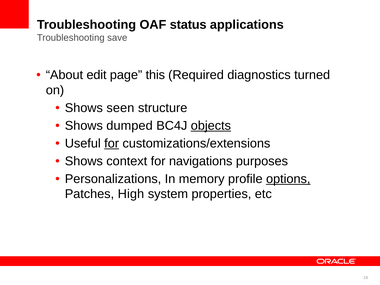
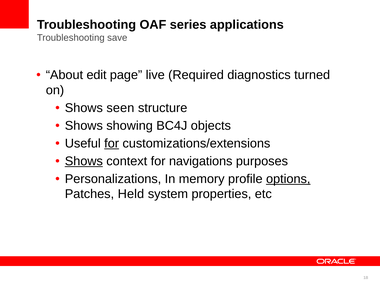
status: status -> series
this: this -> live
dumped: dumped -> showing
objects underline: present -> none
Shows at (84, 161) underline: none -> present
High: High -> Held
